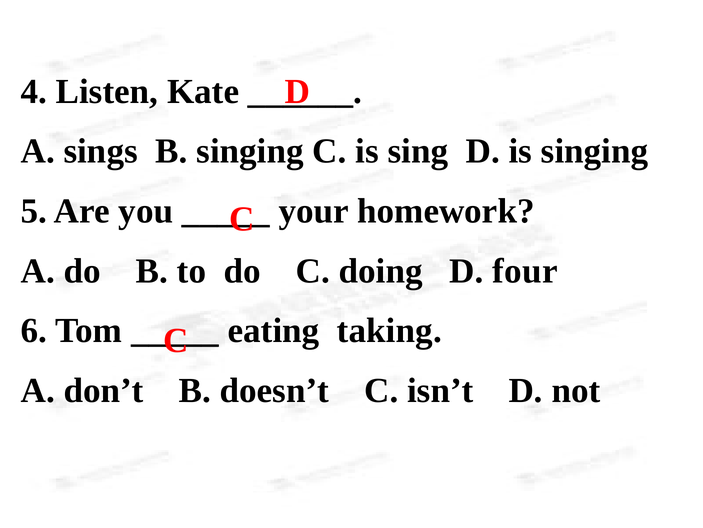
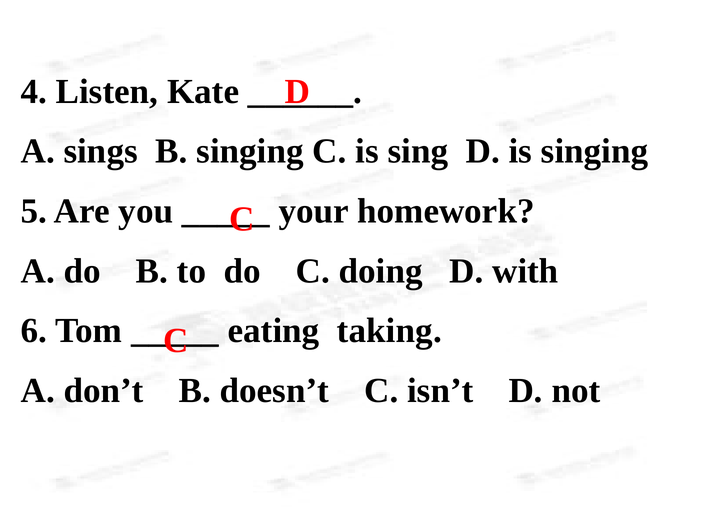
four: four -> with
